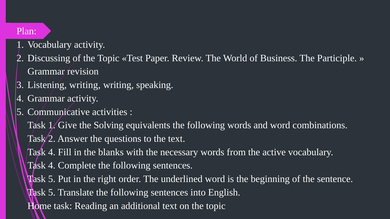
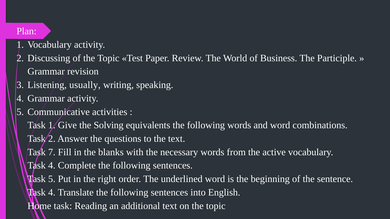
Listening writing: writing -> usually
4 at (52, 152): 4 -> 7
5 at (52, 193): 5 -> 4
